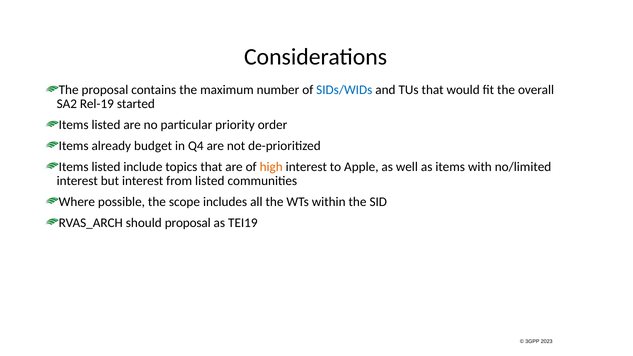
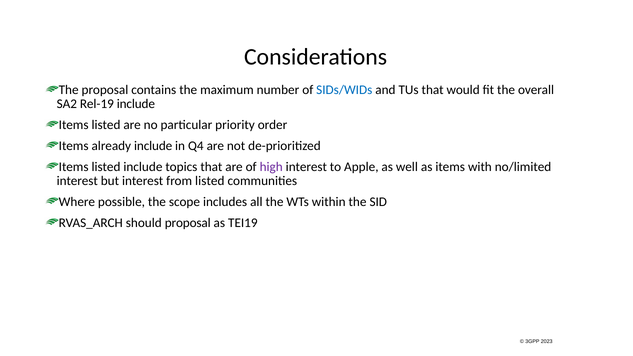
Rel-19 started: started -> include
already budget: budget -> include
high colour: orange -> purple
